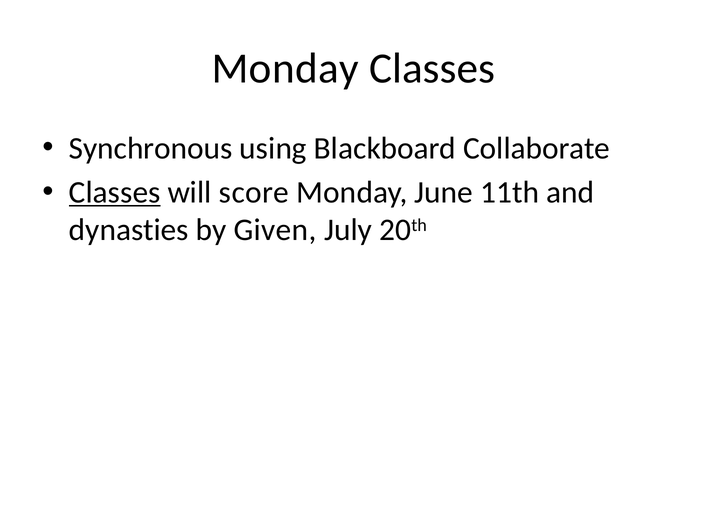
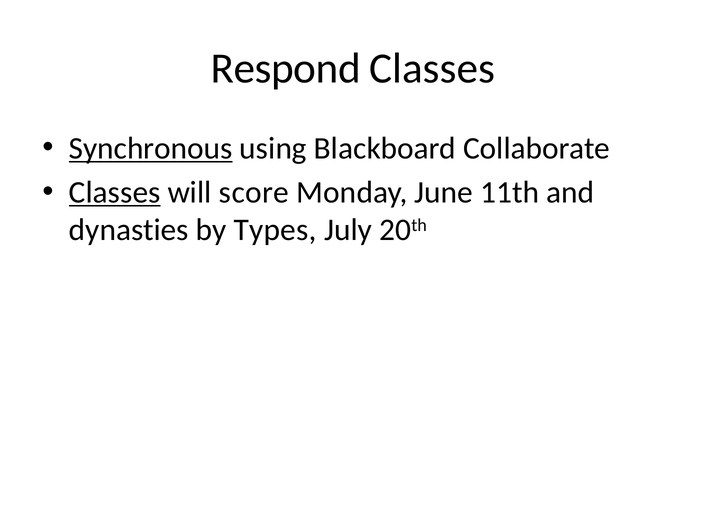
Monday at (285, 68): Monday -> Respond
Synchronous underline: none -> present
Given: Given -> Types
